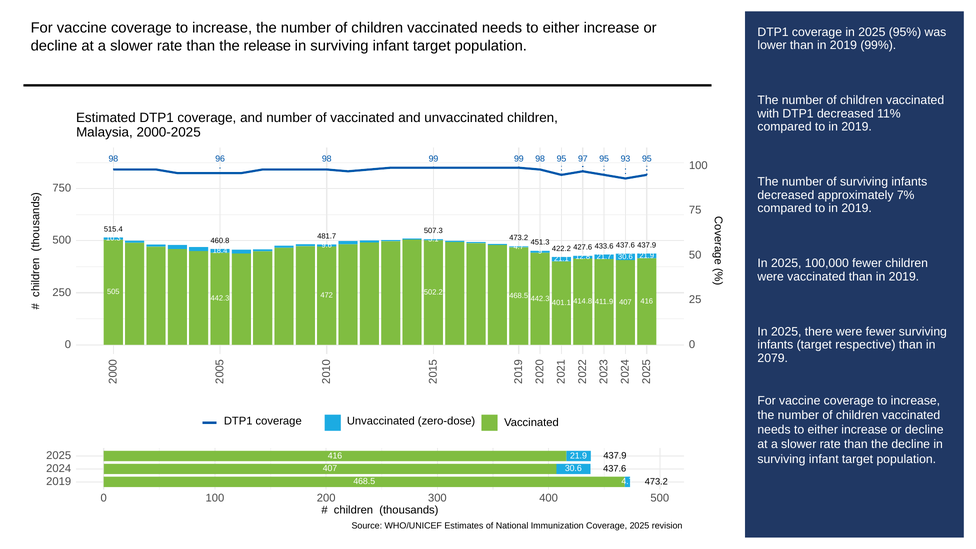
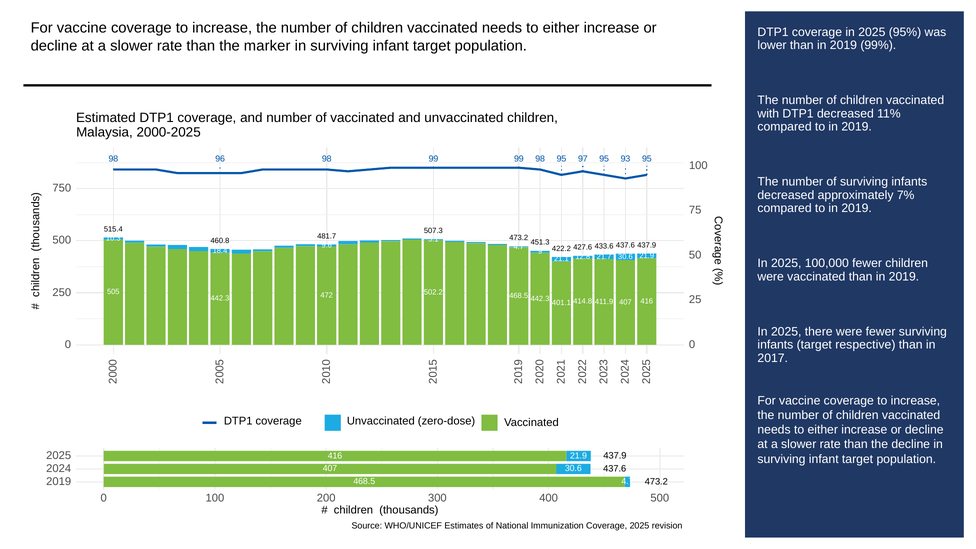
release: release -> marker
2079: 2079 -> 2017
